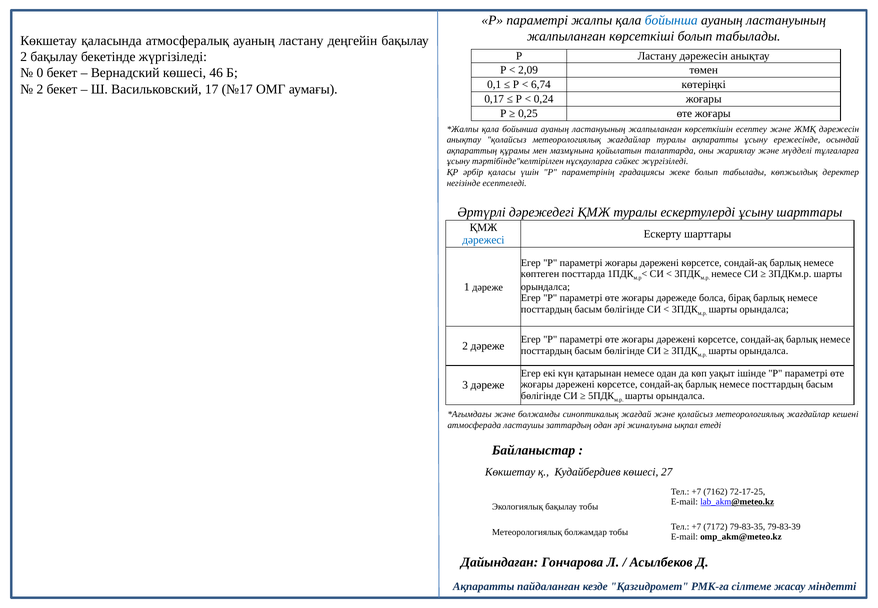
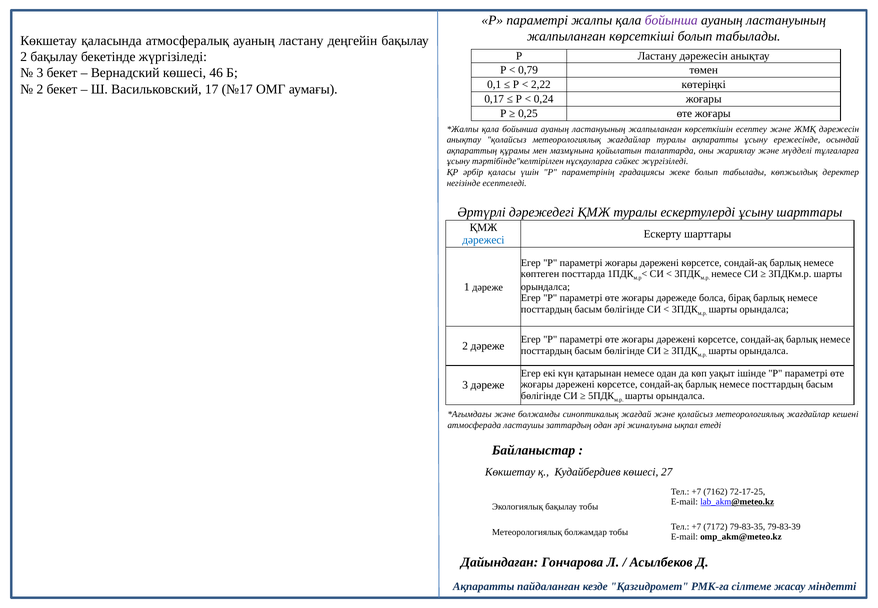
бойынша at (671, 20) colour: blue -> purple
2,09: 2,09 -> 0,79
0 at (40, 73): 0 -> 3
6,74: 6,74 -> 2,22
